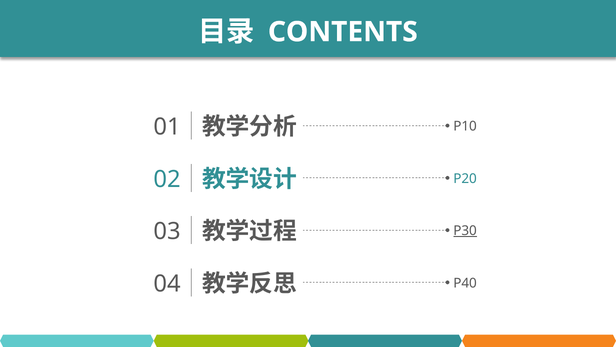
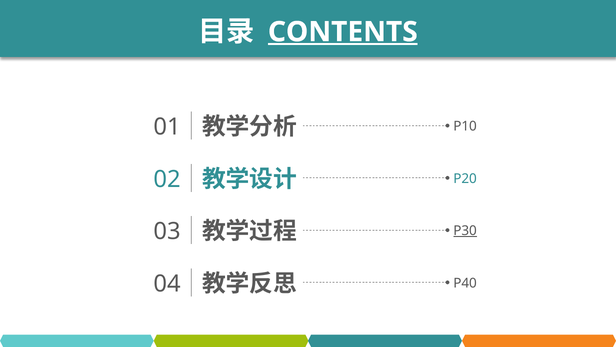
CONTENTS underline: none -> present
